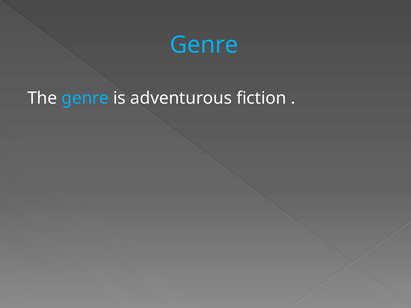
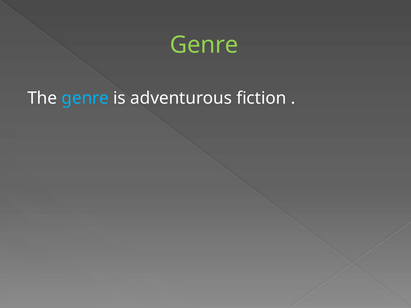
Genre at (204, 45) colour: light blue -> light green
